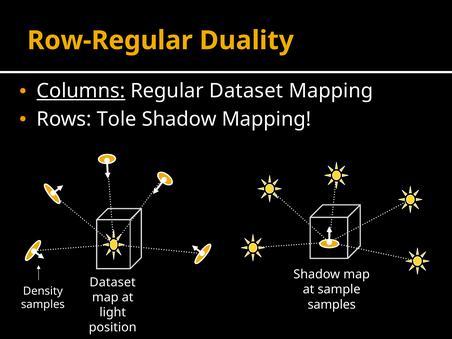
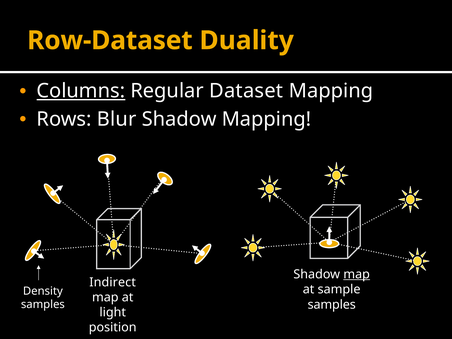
Row-Regular: Row-Regular -> Row-Dataset
Tole: Tole -> Blur
map at (357, 274) underline: none -> present
Dataset at (113, 282): Dataset -> Indirect
